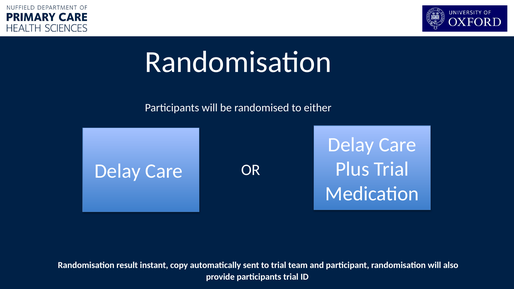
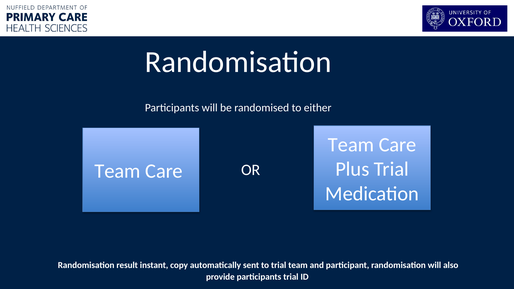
Delay at (351, 145): Delay -> Team
Delay at (118, 171): Delay -> Team
